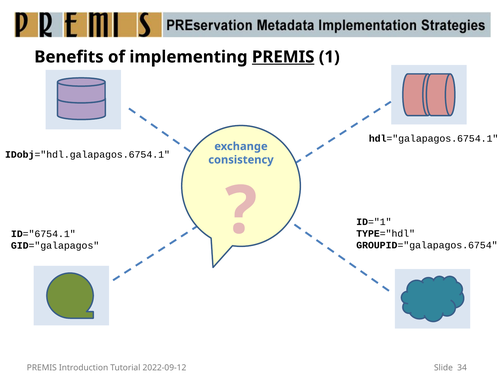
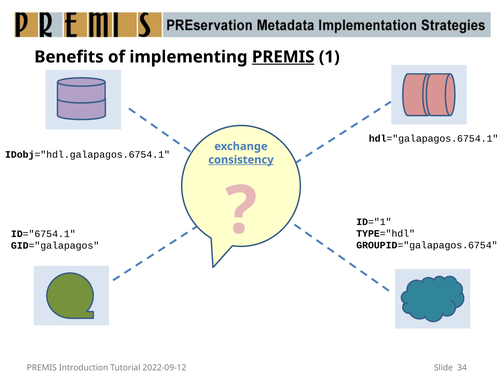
consistency underline: none -> present
